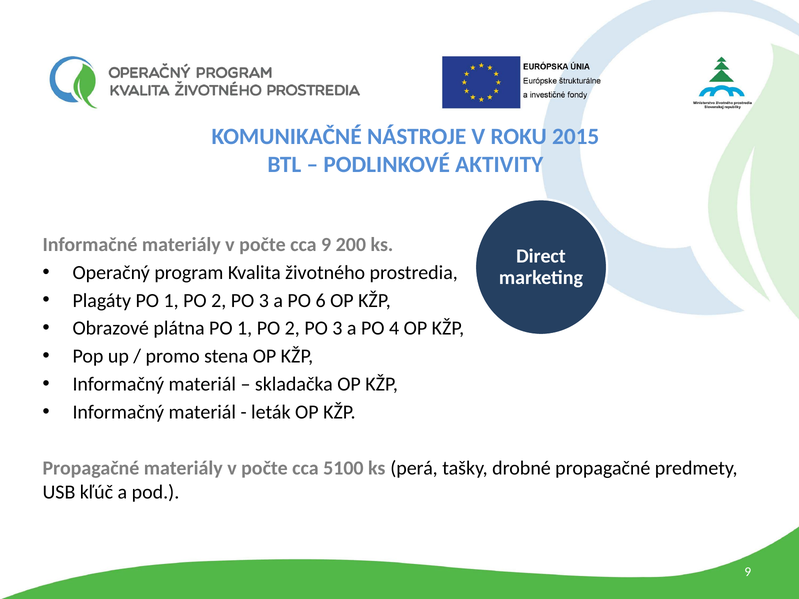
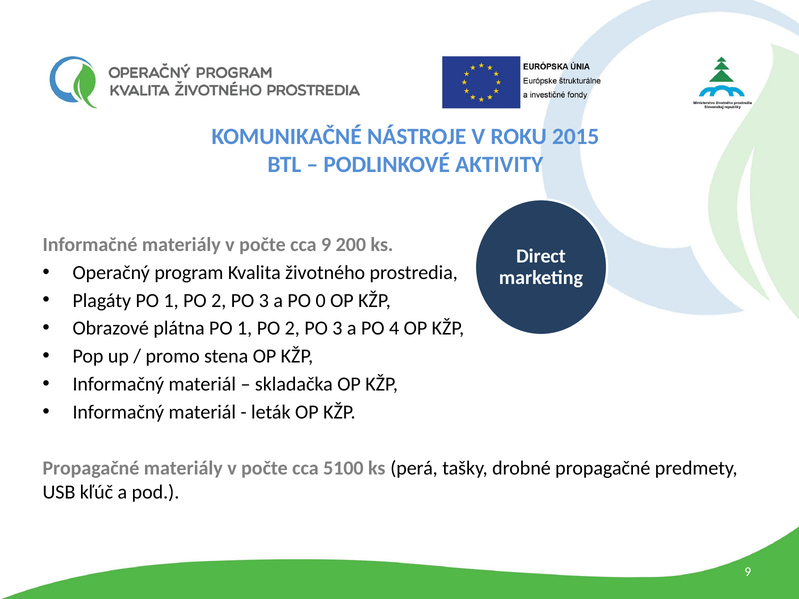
6: 6 -> 0
